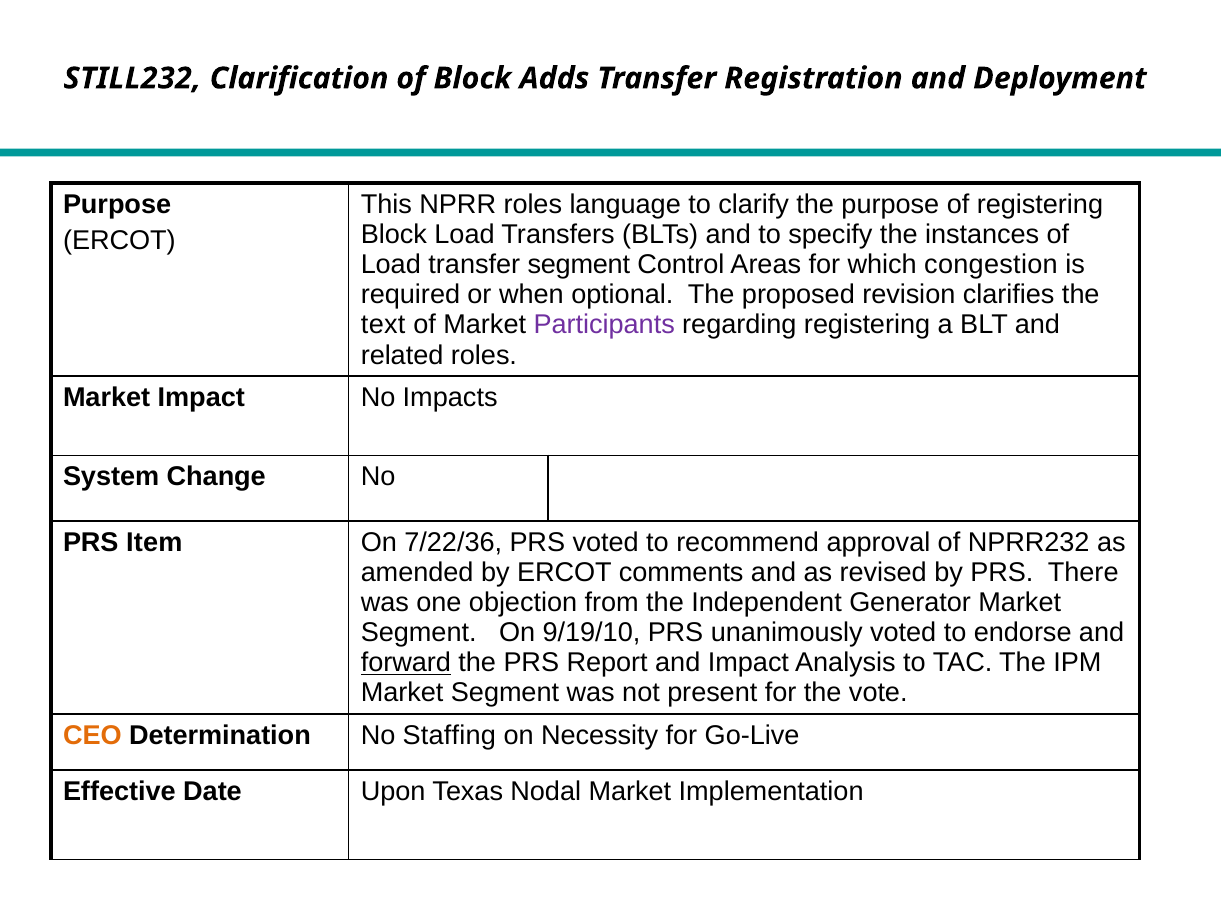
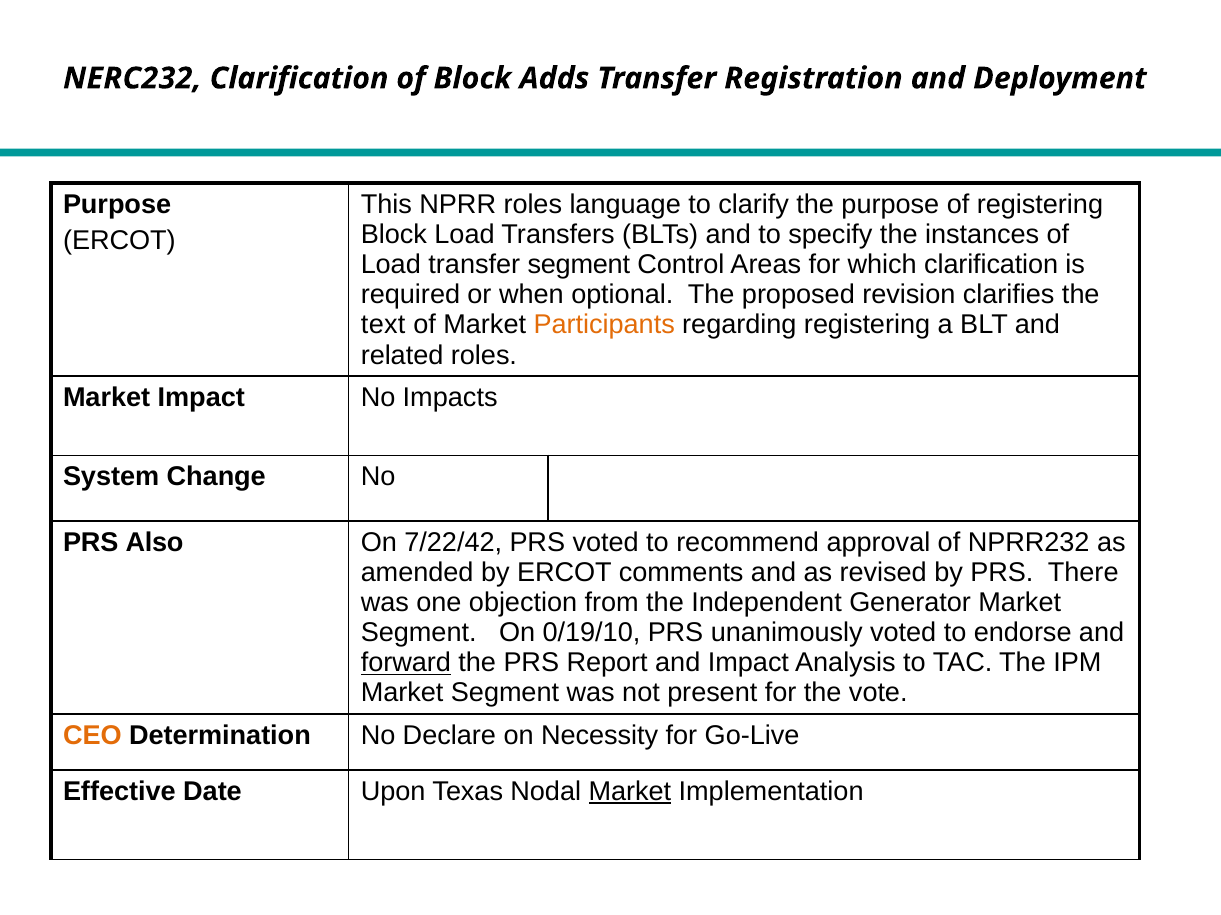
STILL232: STILL232 -> NERC232
which congestion: congestion -> clarification
Participants colour: purple -> orange
Item: Item -> Also
7/22/36: 7/22/36 -> 7/22/42
9/19/10: 9/19/10 -> 0/19/10
Staffing: Staffing -> Declare
Market at (630, 792) underline: none -> present
